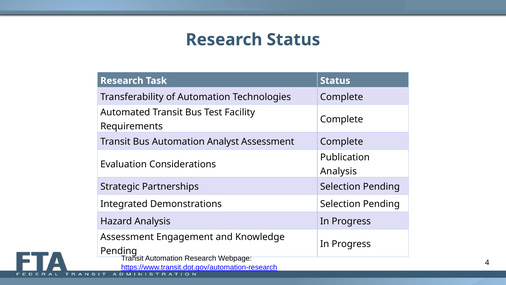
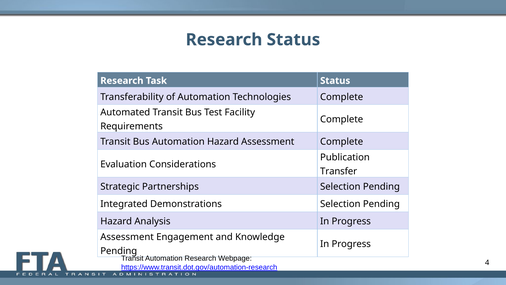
Automation Analyst: Analyst -> Hazard
Analysis at (339, 171): Analysis -> Transfer
